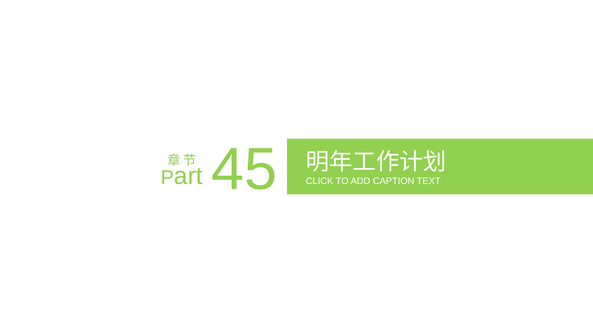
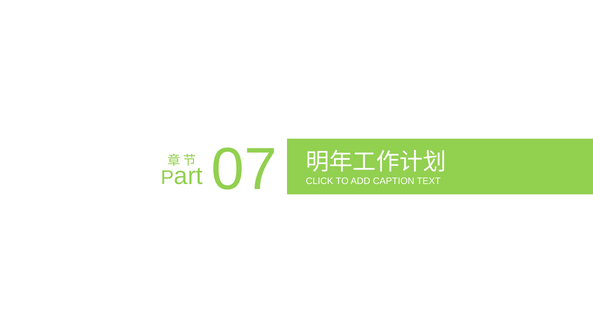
45: 45 -> 07
